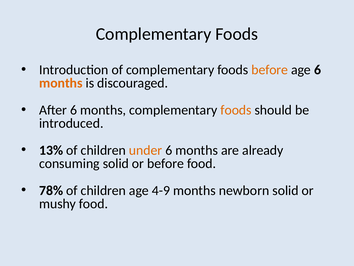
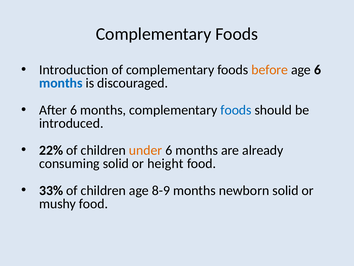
months at (61, 83) colour: orange -> blue
foods at (236, 110) colour: orange -> blue
13%: 13% -> 22%
or before: before -> height
78%: 78% -> 33%
4-9: 4-9 -> 8-9
